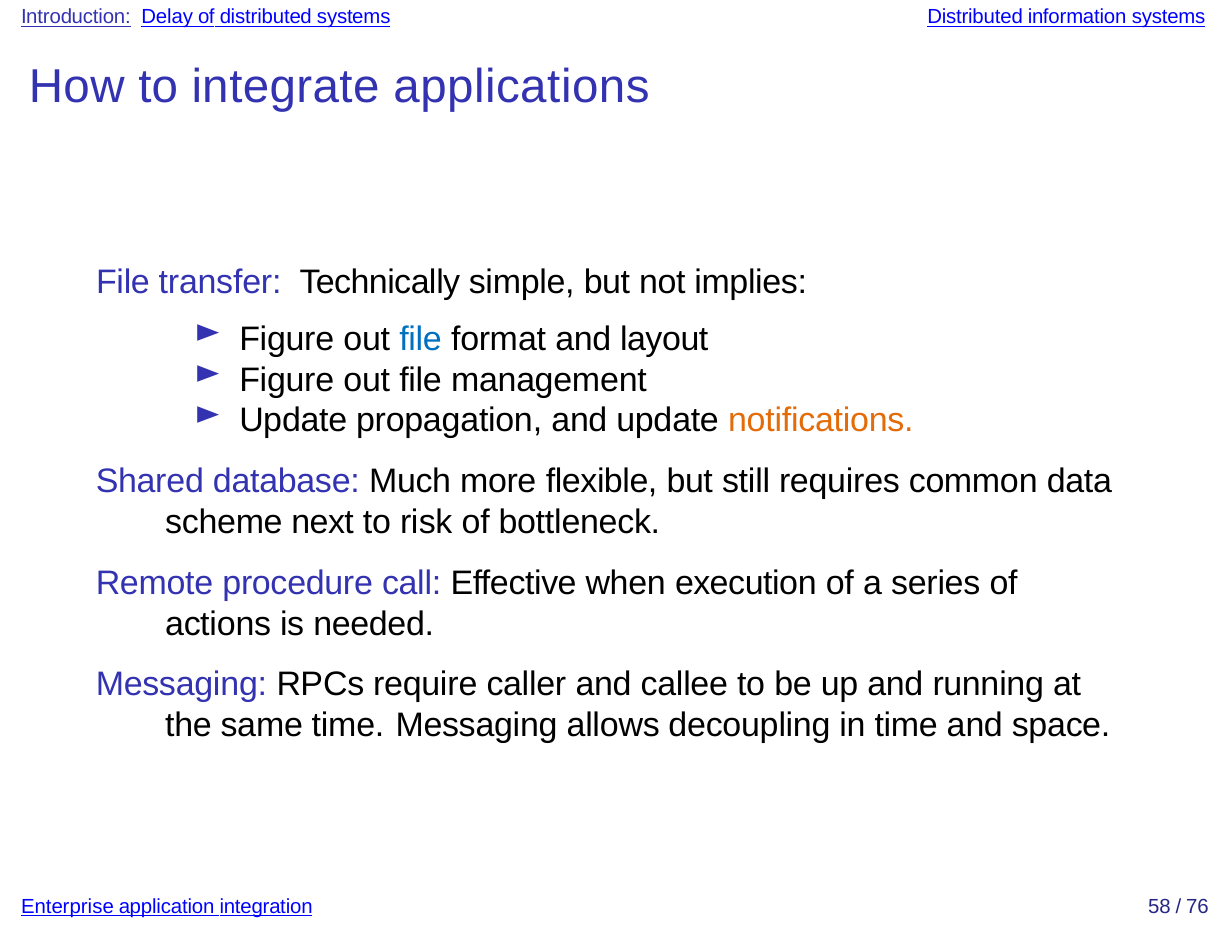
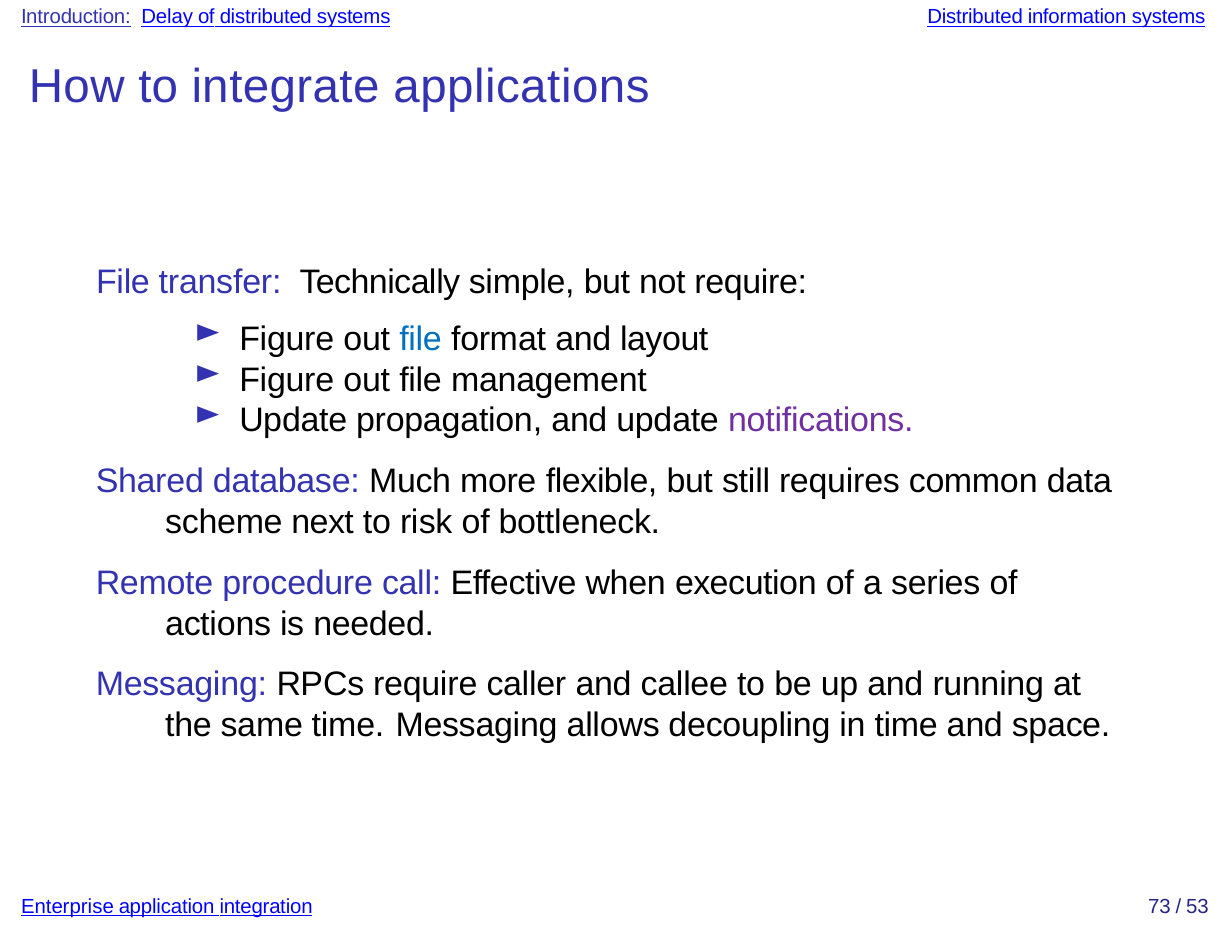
not implies: implies -> require
notifications colour: orange -> purple
58: 58 -> 73
76: 76 -> 53
